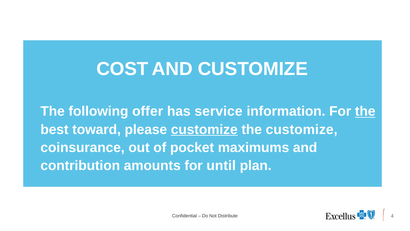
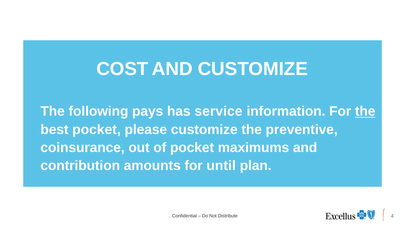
offer: offer -> pays
best toward: toward -> pocket
customize at (204, 129) underline: present -> none
the customize: customize -> preventive
